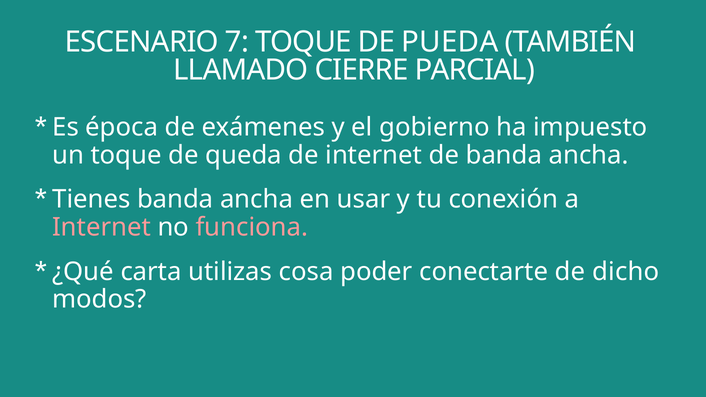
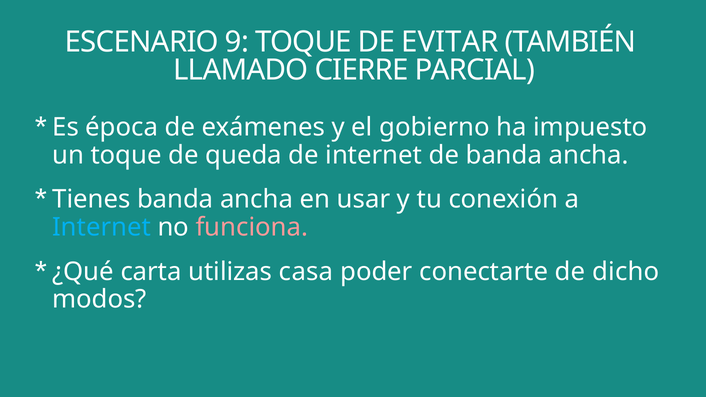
7: 7 -> 9
PUEDA: PUEDA -> EVITAR
Internet at (102, 227) colour: pink -> light blue
cosa: cosa -> casa
